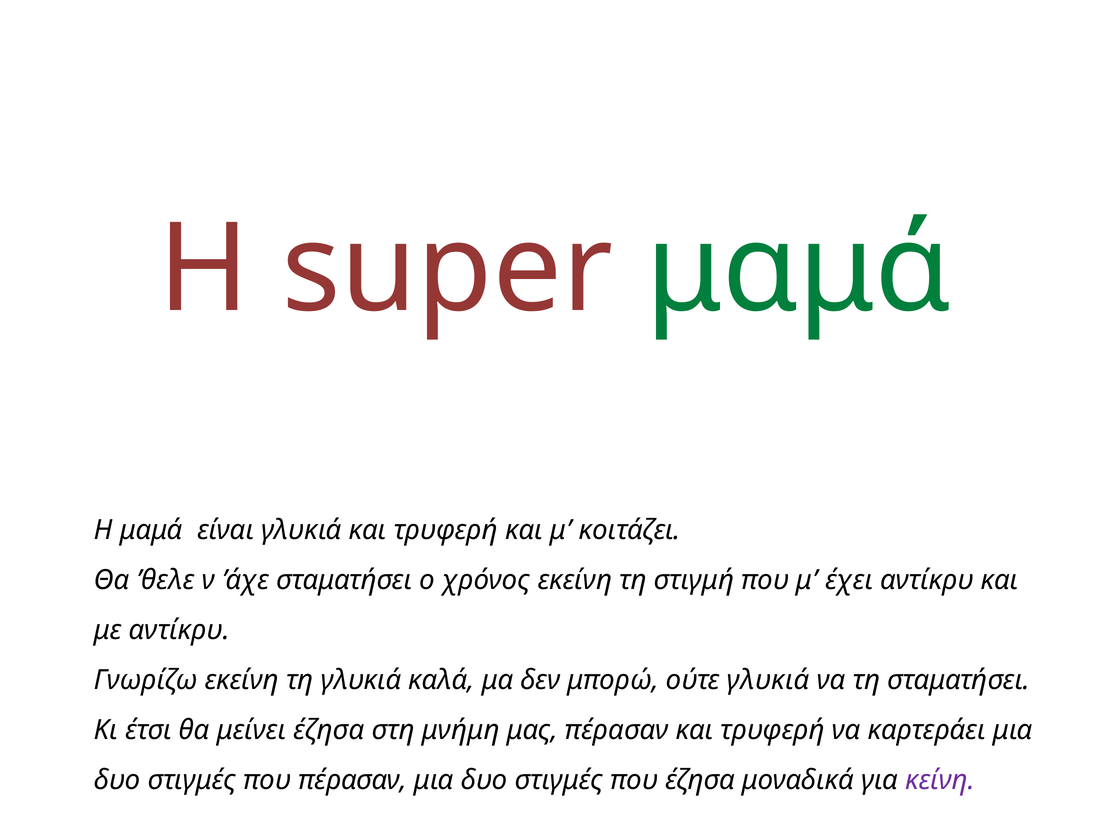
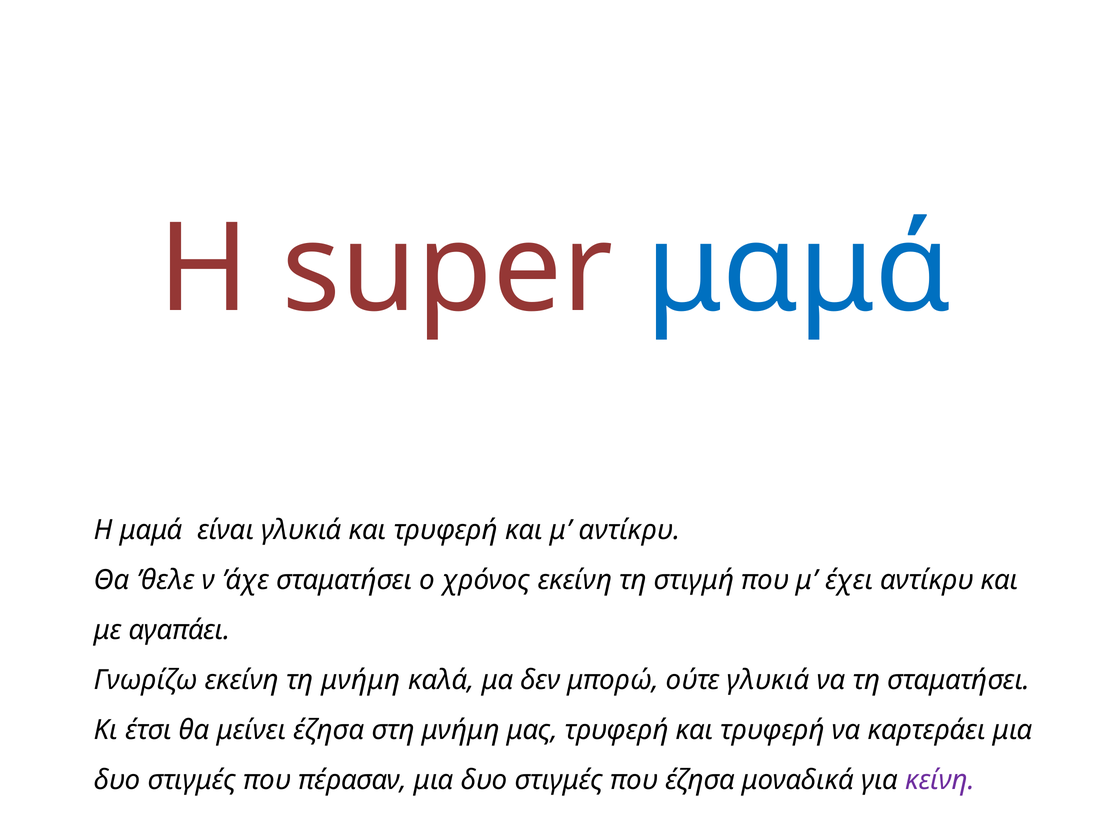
μαμά at (799, 269) colour: green -> blue
μ κοιτάζει: κοιτάζει -> αντίκρυ
με αντίκρυ: αντίκρυ -> αγαπάει
τη γλυκιά: γλυκιά -> μνήμη
μας πέρασαν: πέρασαν -> τρυφερή
